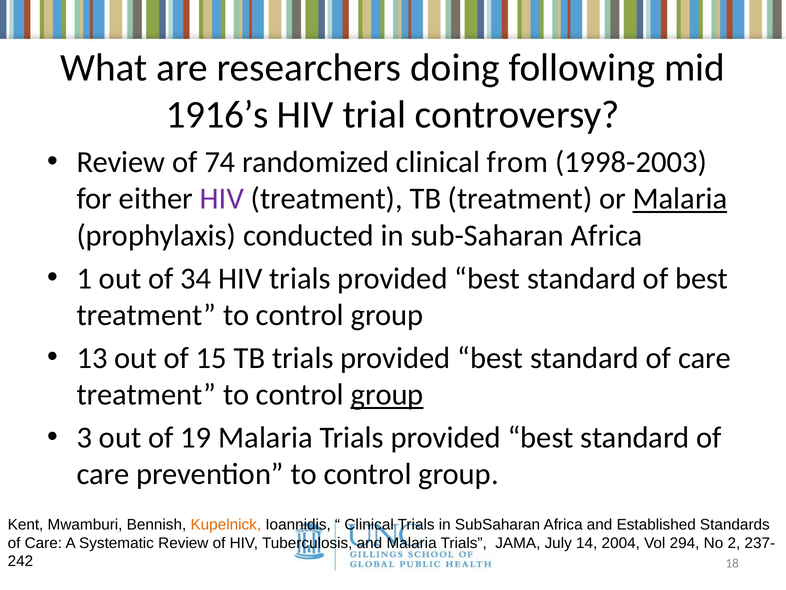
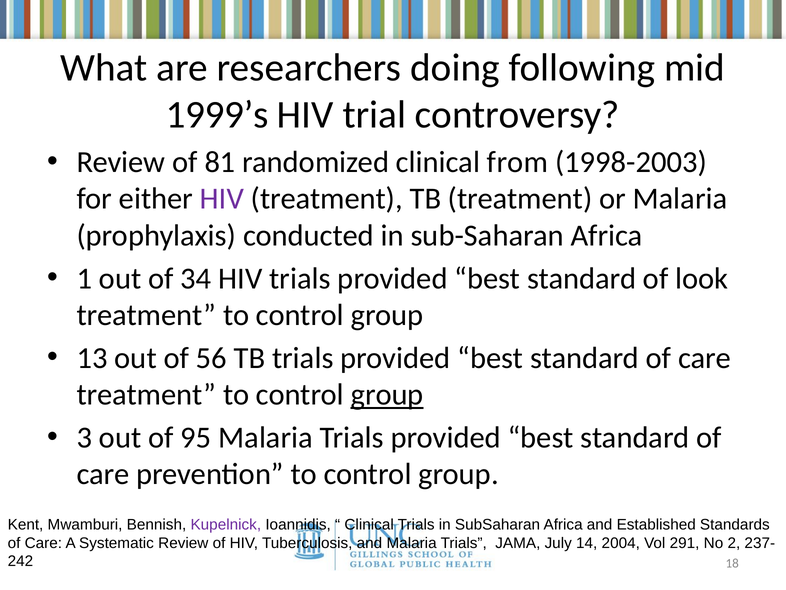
1916’s: 1916’s -> 1999’s
74: 74 -> 81
Malaria at (680, 199) underline: present -> none
of best: best -> look
15: 15 -> 56
19: 19 -> 95
Kupelnick colour: orange -> purple
294: 294 -> 291
